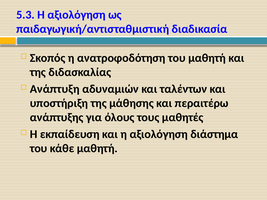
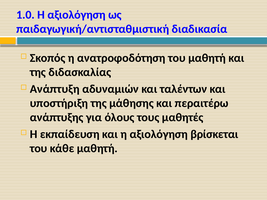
5.3: 5.3 -> 1.0
διάστημα: διάστημα -> βρίσκεται
